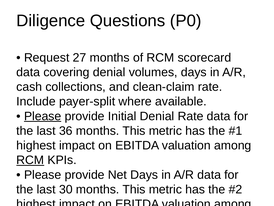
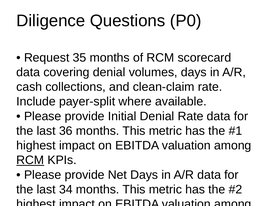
27: 27 -> 35
Please at (43, 116) underline: present -> none
30: 30 -> 34
